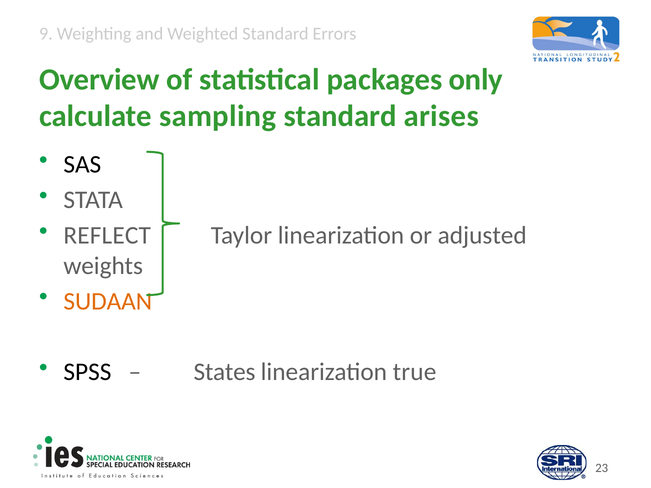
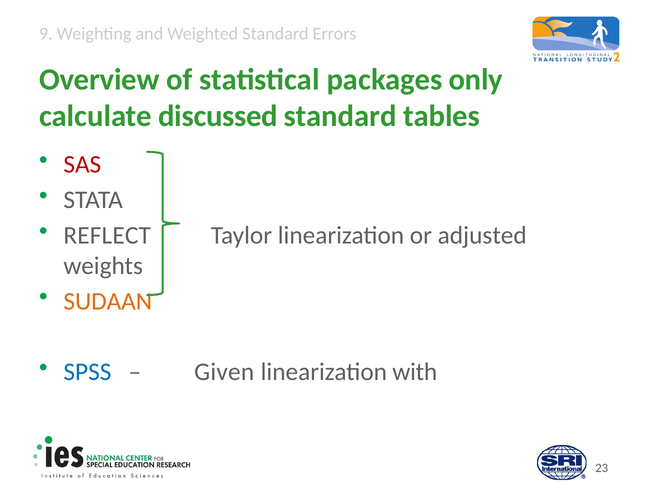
sampling: sampling -> discussed
arises: arises -> tables
SAS colour: black -> red
SPSS colour: black -> blue
States: States -> Given
true: true -> with
